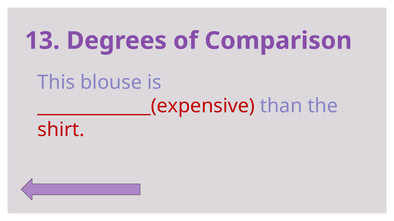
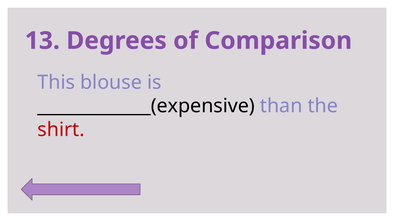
_____________(expensive colour: red -> black
